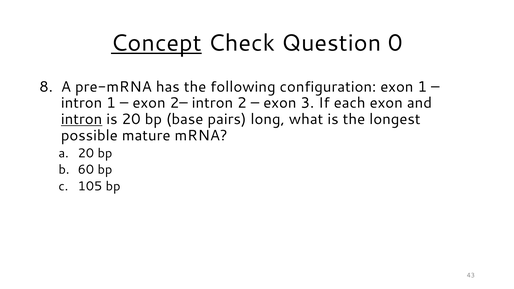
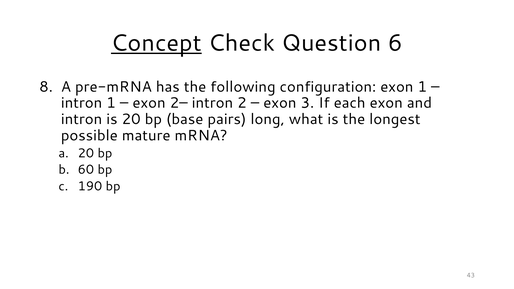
0: 0 -> 6
intron at (82, 119) underline: present -> none
105: 105 -> 190
